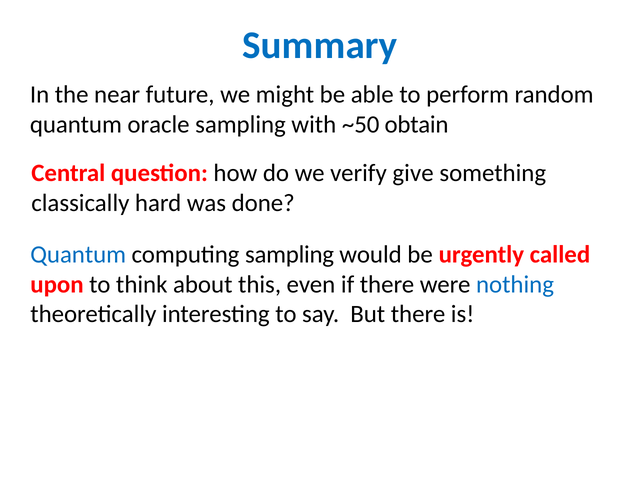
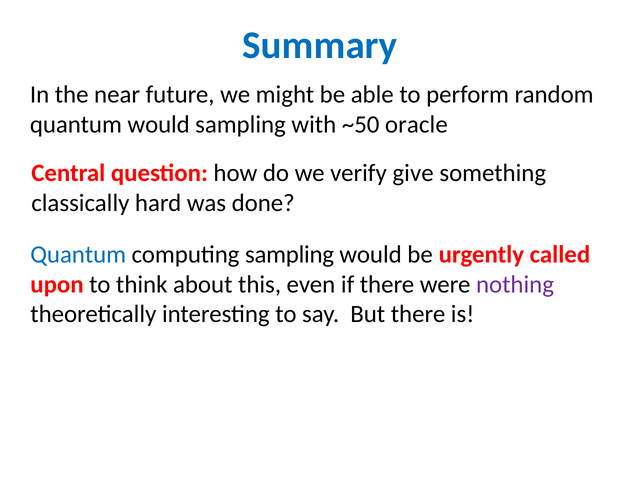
quantum oracle: oracle -> would
obtain: obtain -> oracle
nothing colour: blue -> purple
